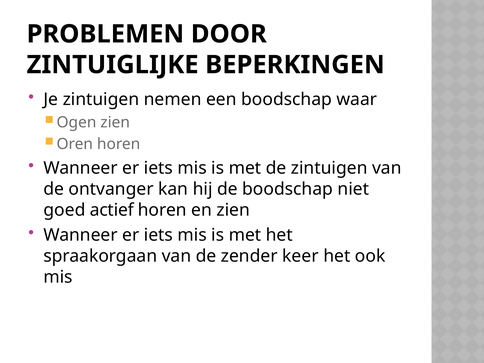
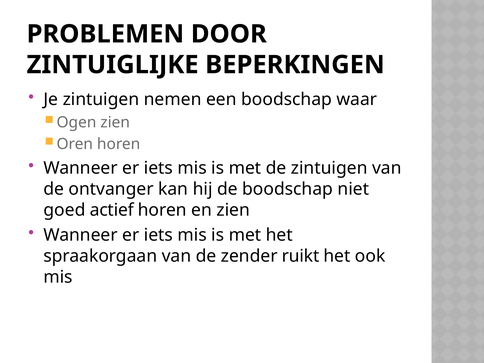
keer: keer -> ruikt
